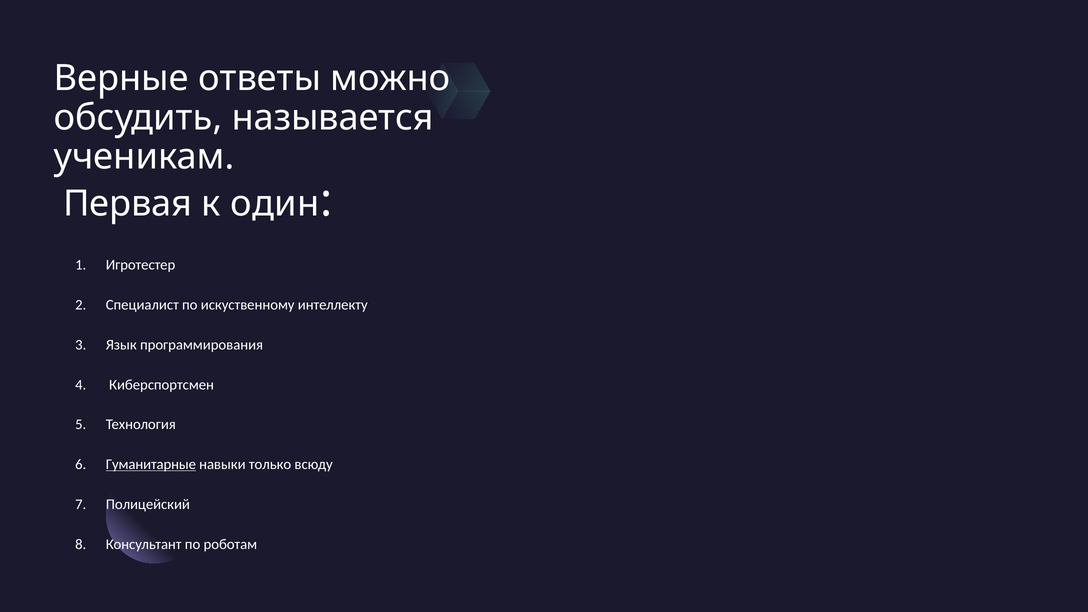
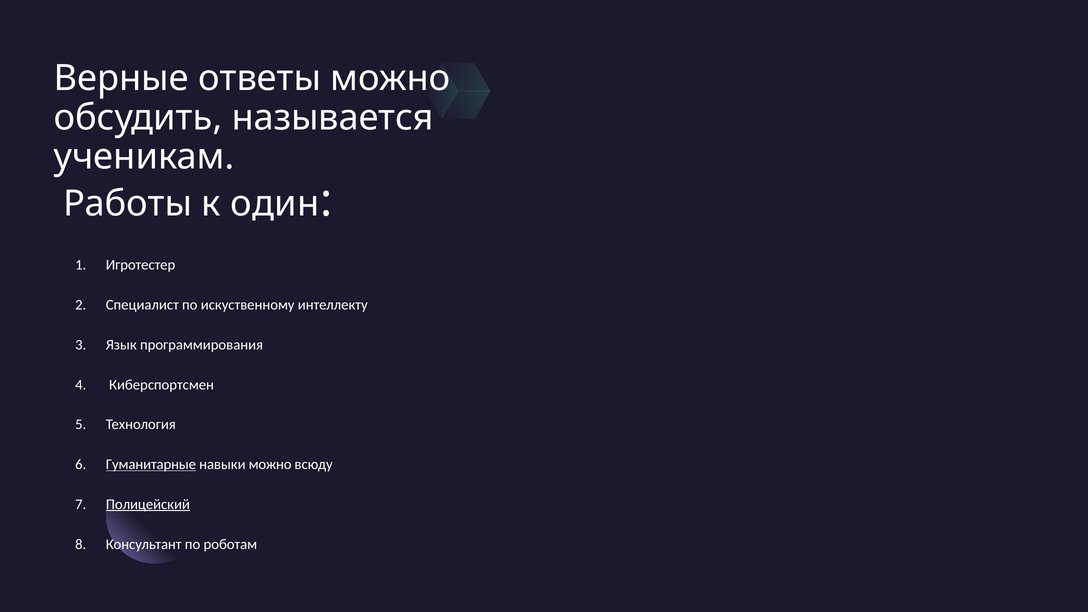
Первая: Первая -> Работы
навыки только: только -> можно
Полицейский underline: none -> present
